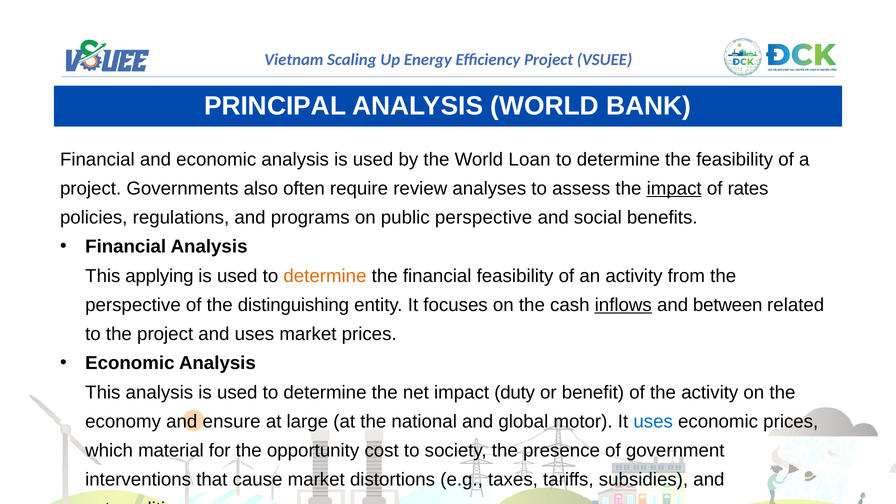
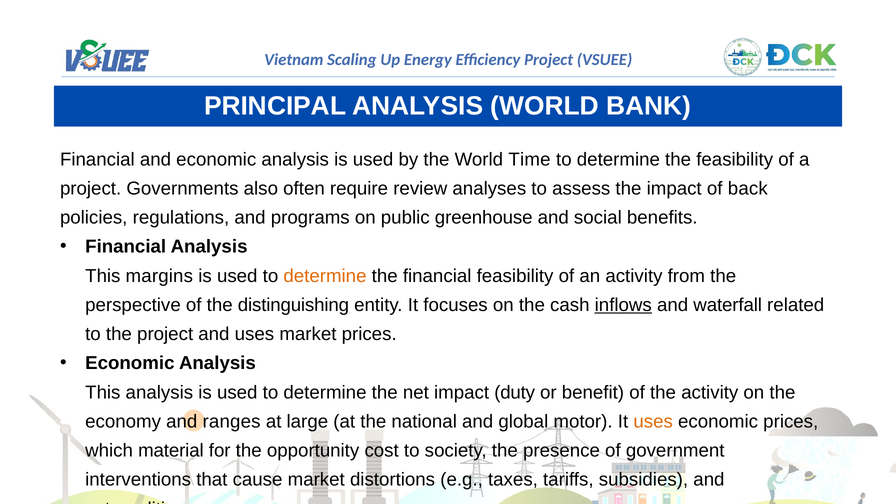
Loan: Loan -> Time
impact at (674, 189) underline: present -> none
rates: rates -> back
public perspective: perspective -> greenhouse
applying: applying -> margins
between: between -> waterfall
ensure: ensure -> ranges
uses at (653, 422) colour: blue -> orange
